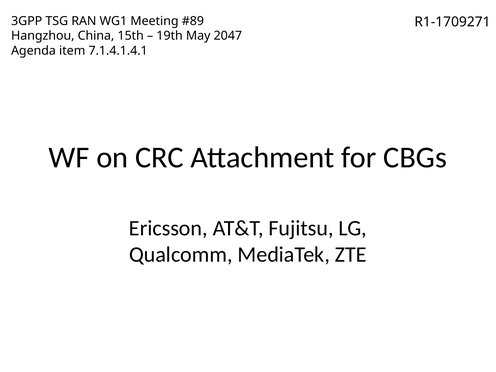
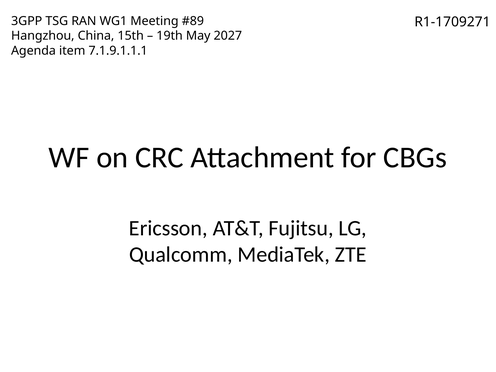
2047: 2047 -> 2027
7.1.4.1.4.1: 7.1.4.1.4.1 -> 7.1.9.1.1.1
